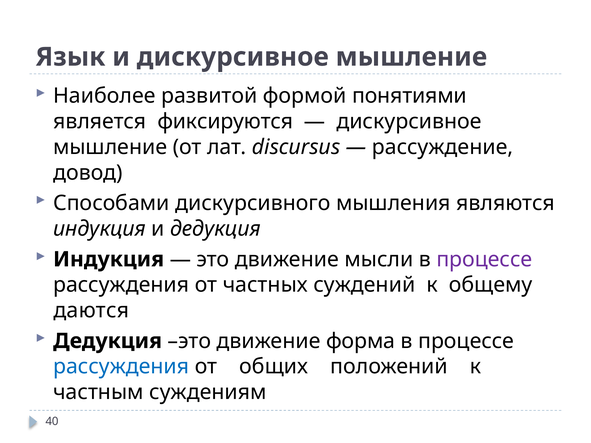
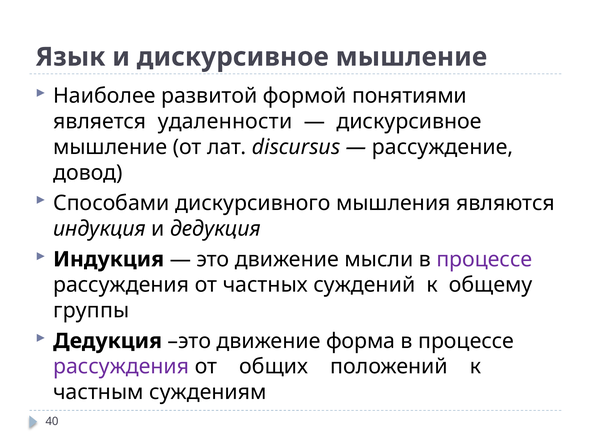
фиксируются: фиксируются -> удаленности
даются: даются -> группы
рассуждения at (121, 367) colour: blue -> purple
